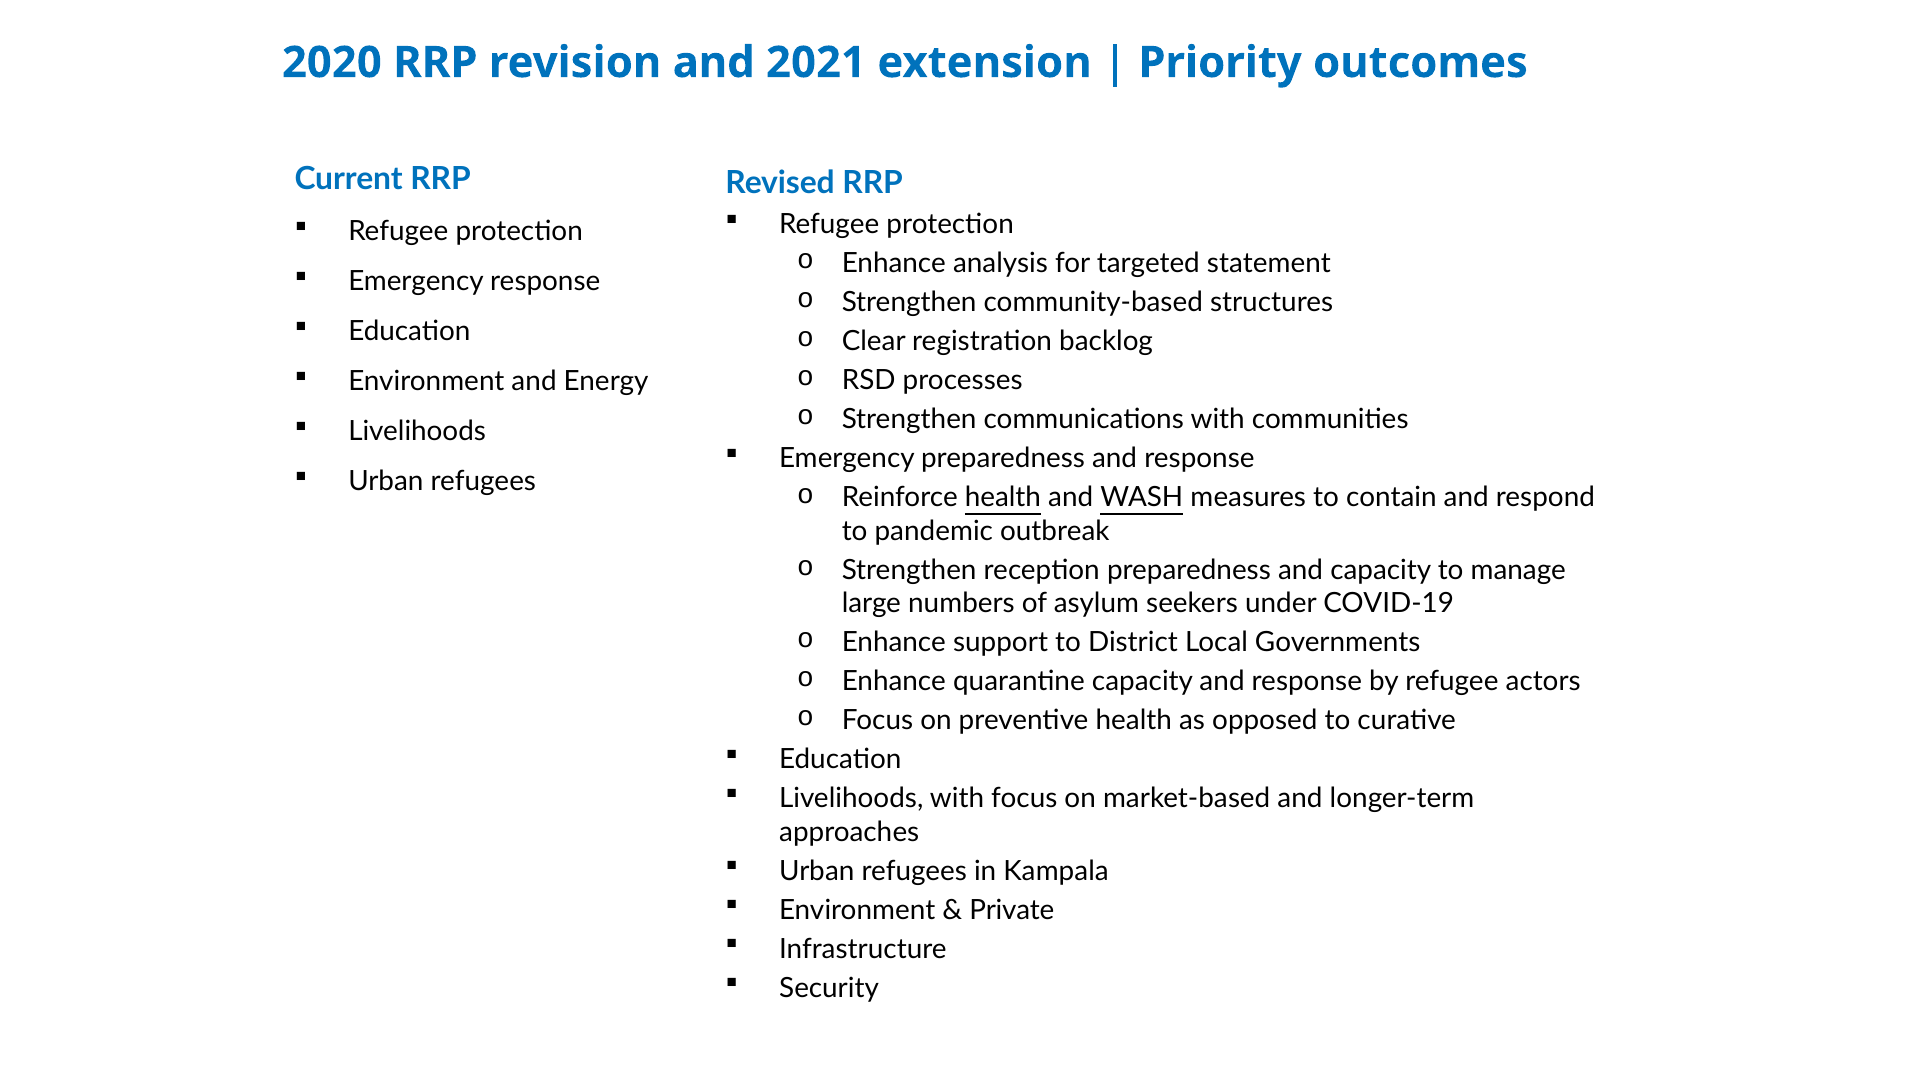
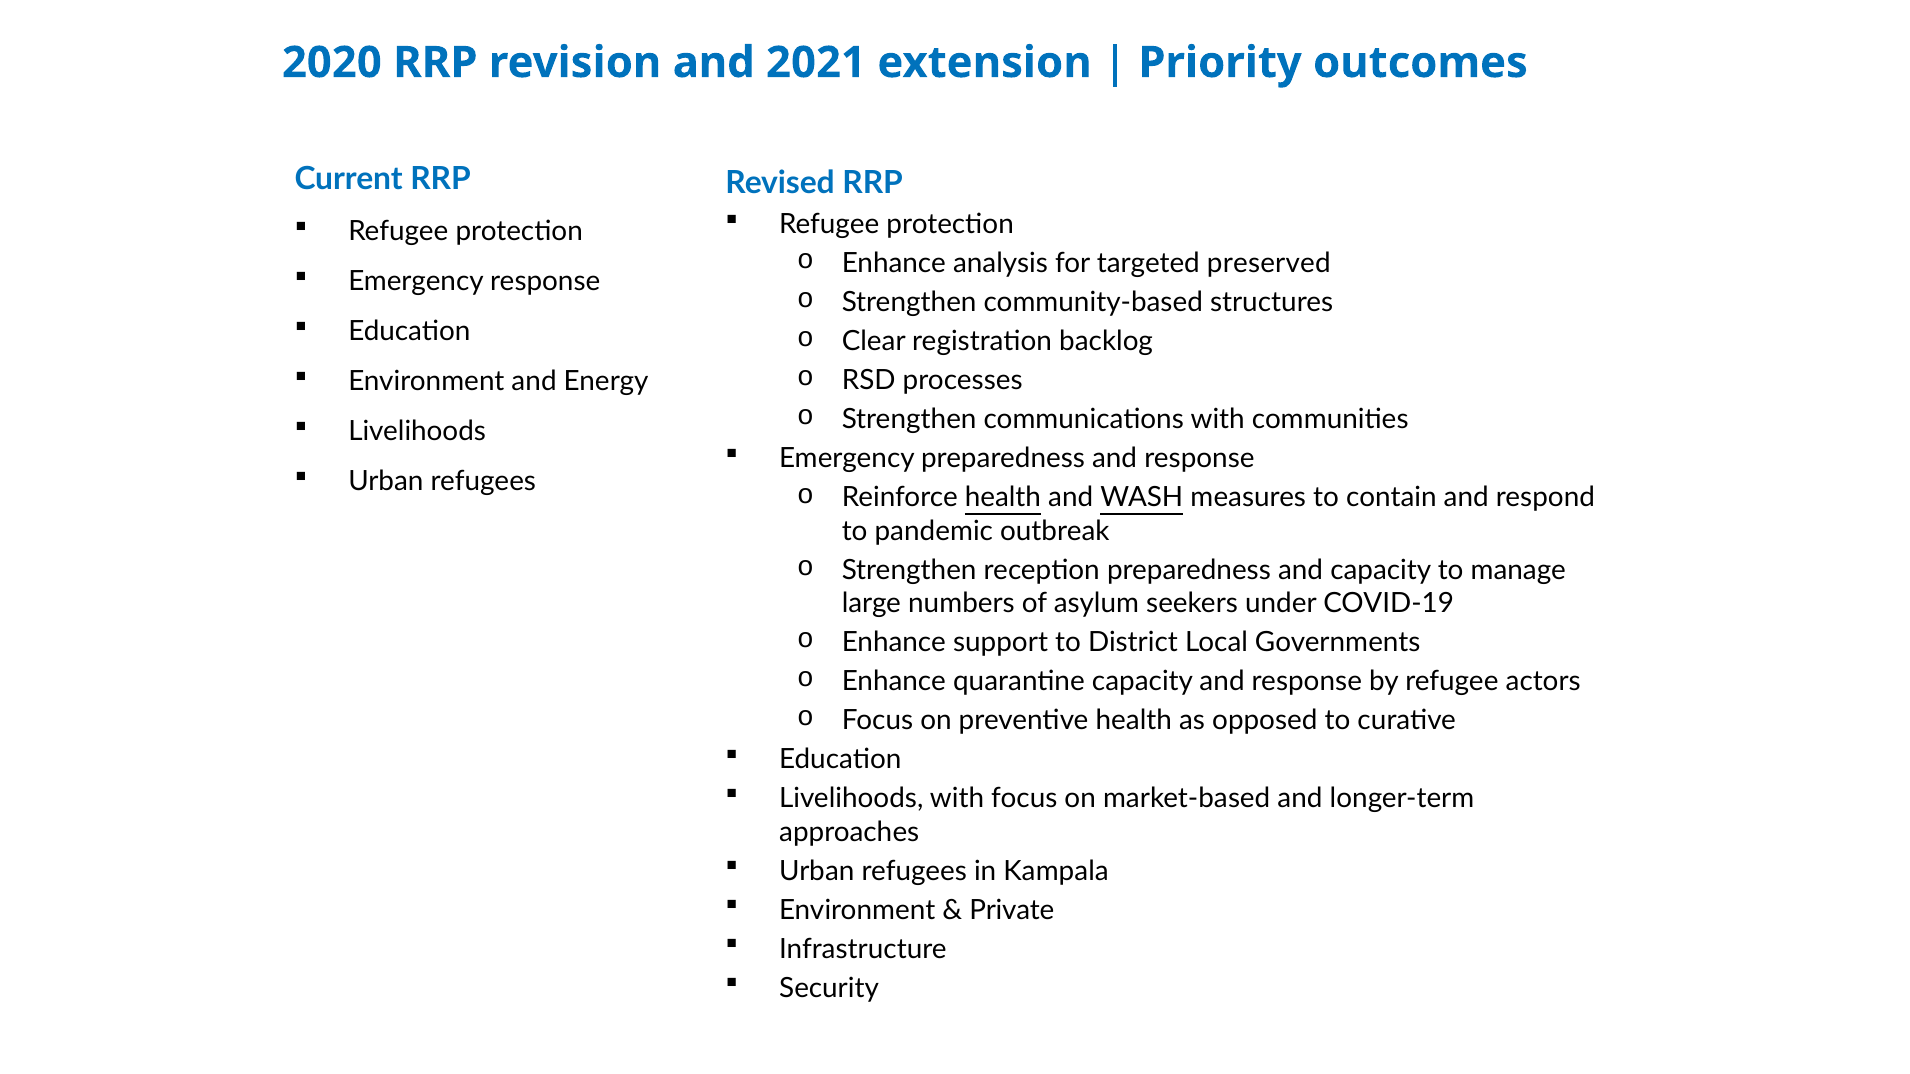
statement: statement -> preserved
